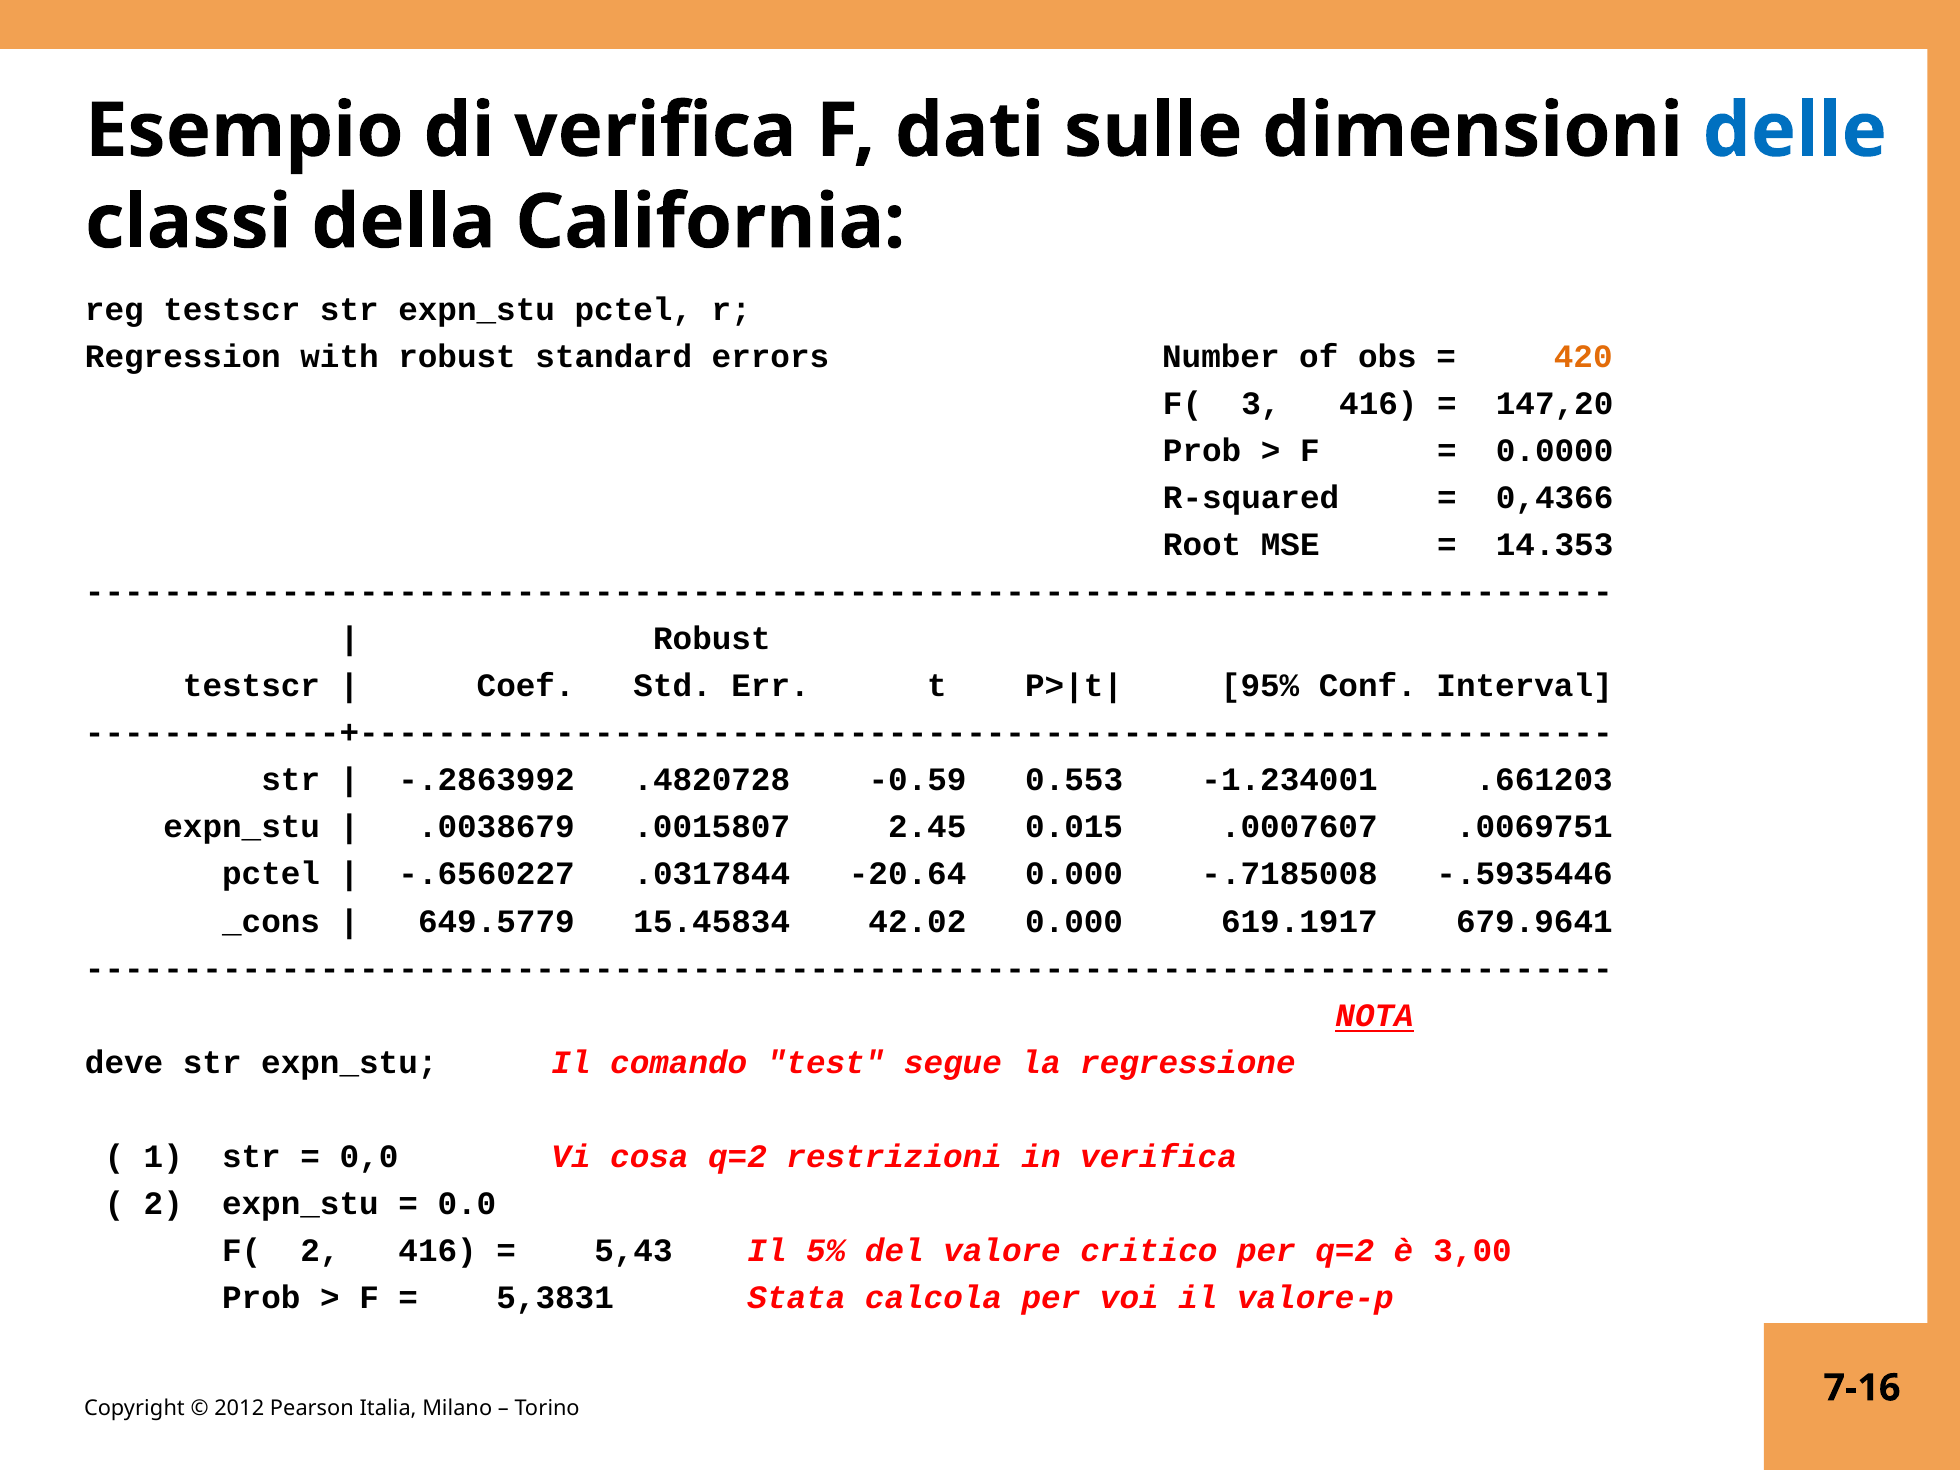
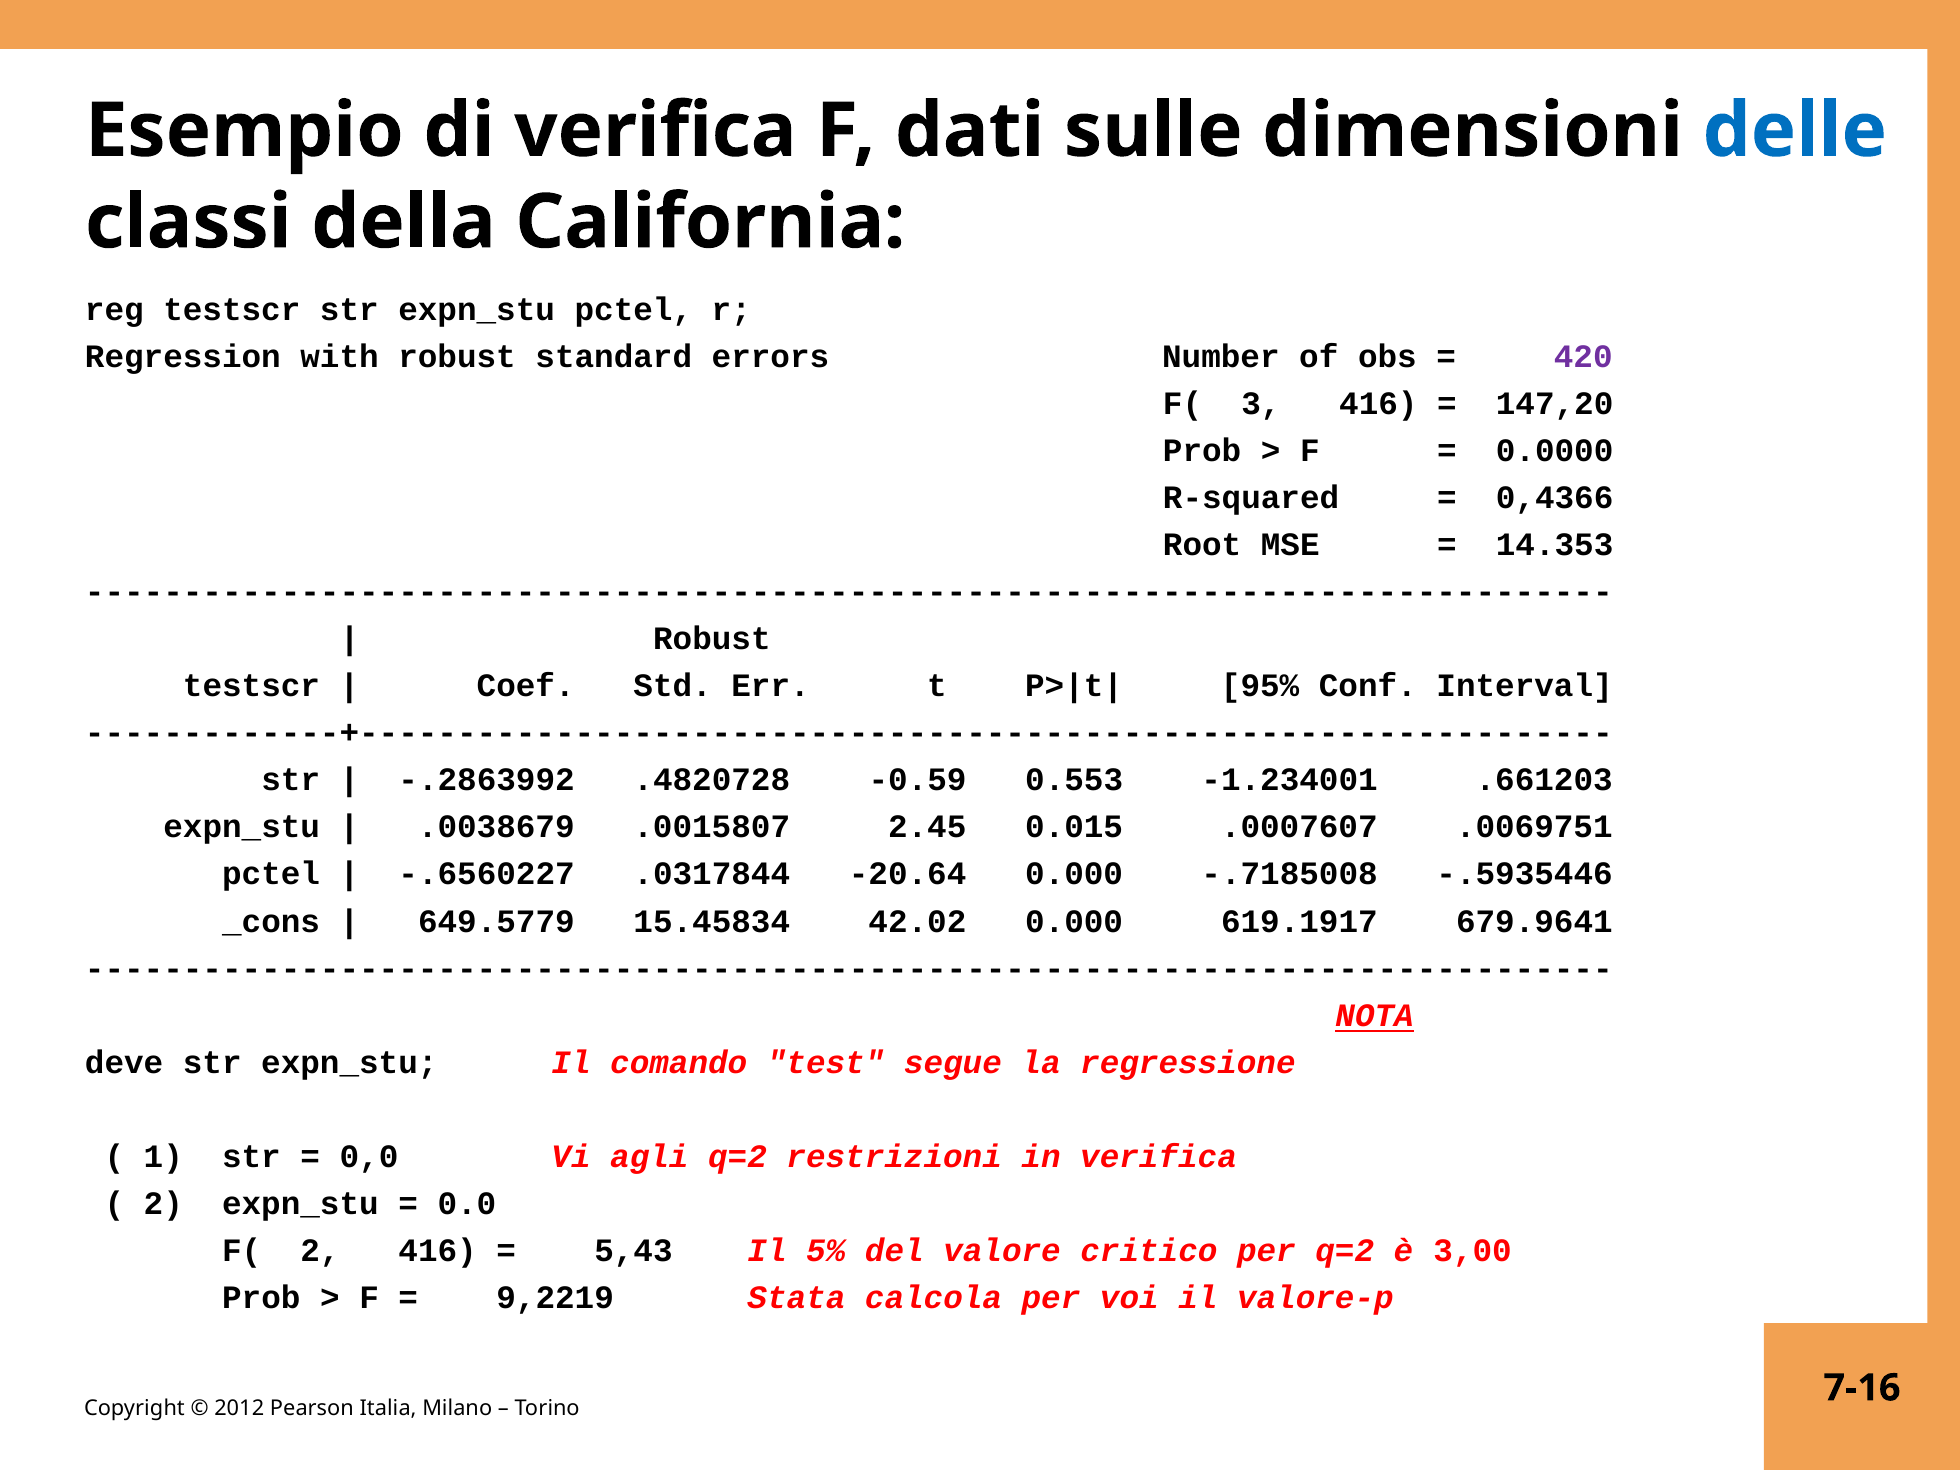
420 colour: orange -> purple
cosa: cosa -> agli
5,3831: 5,3831 -> 9,2219
